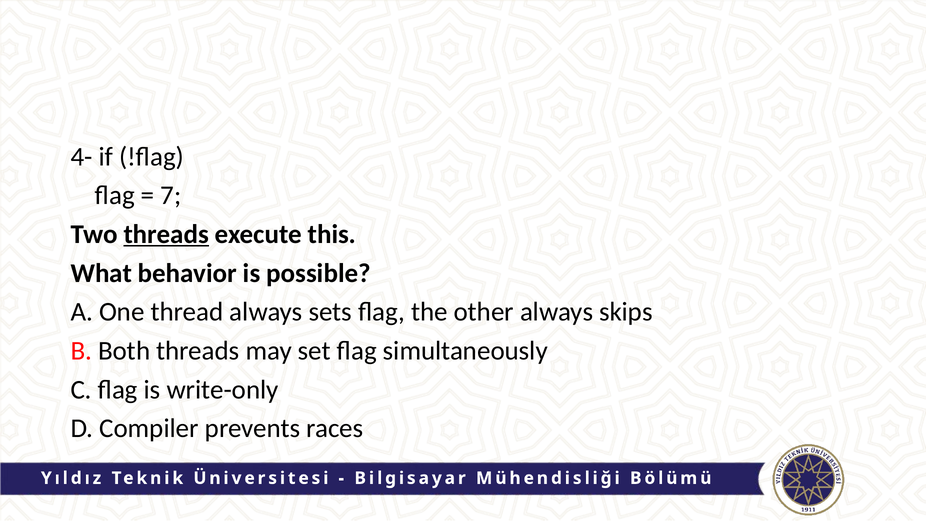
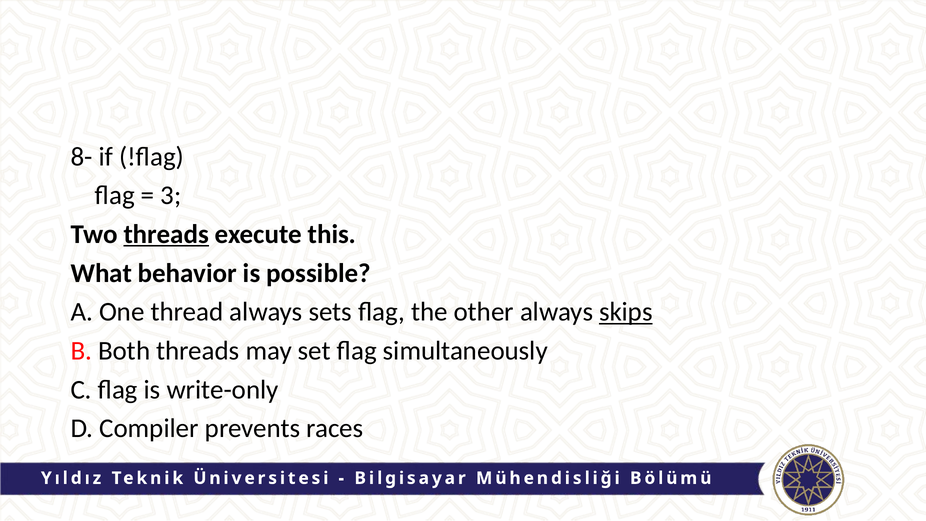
4-: 4- -> 8-
7: 7 -> 3
skips underline: none -> present
